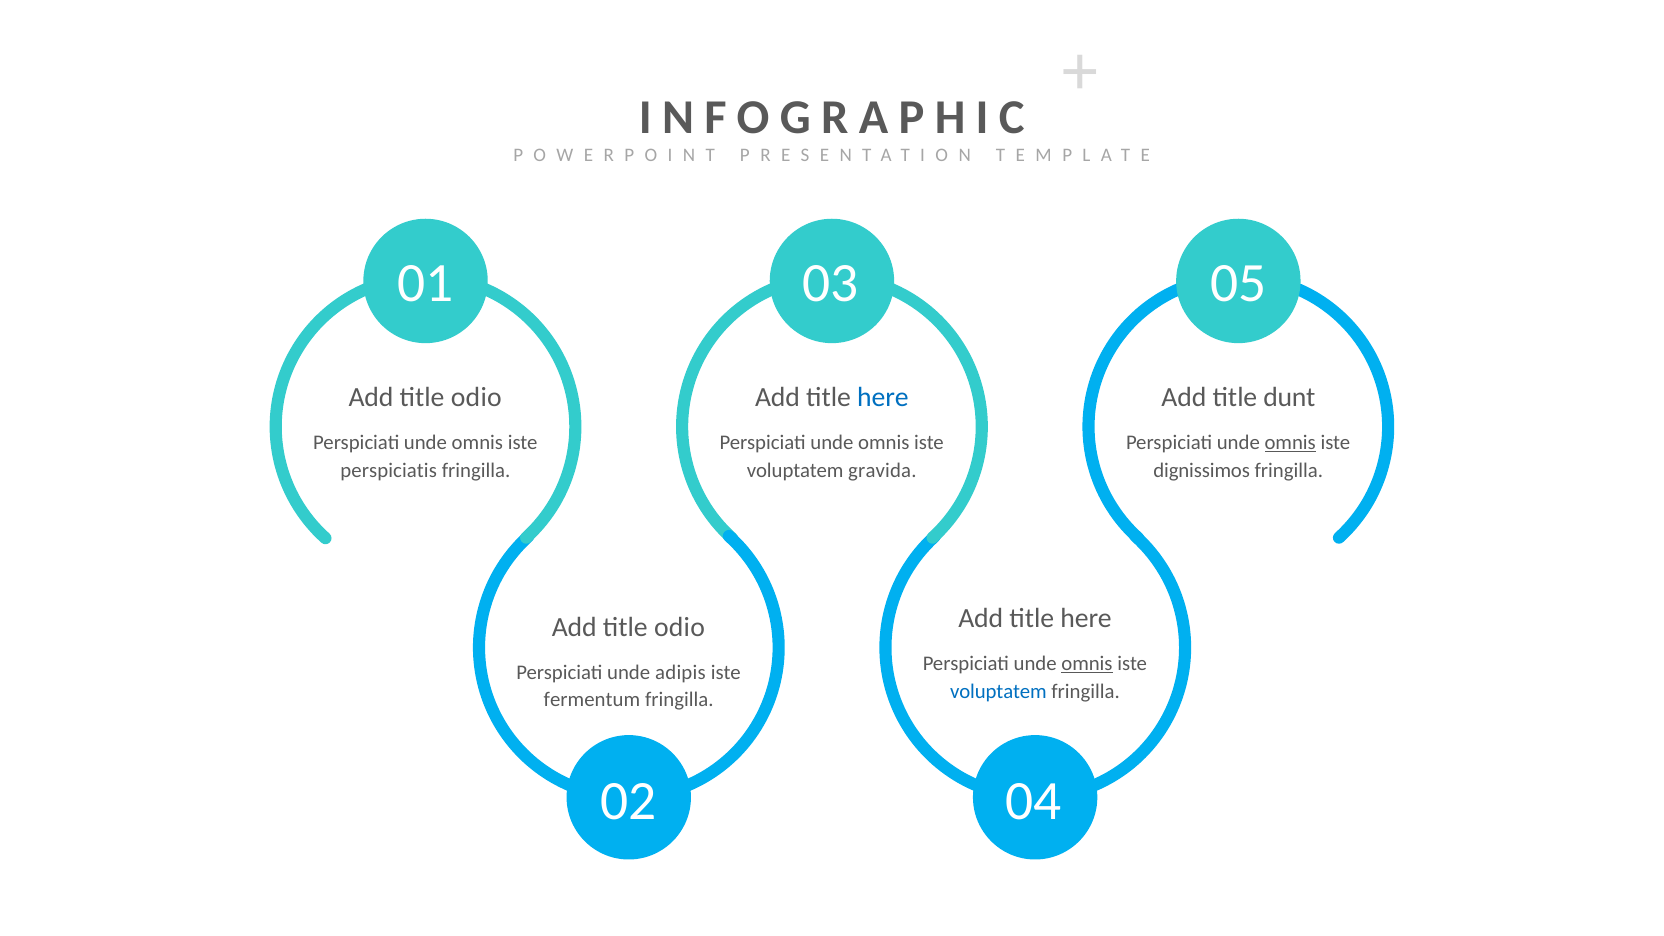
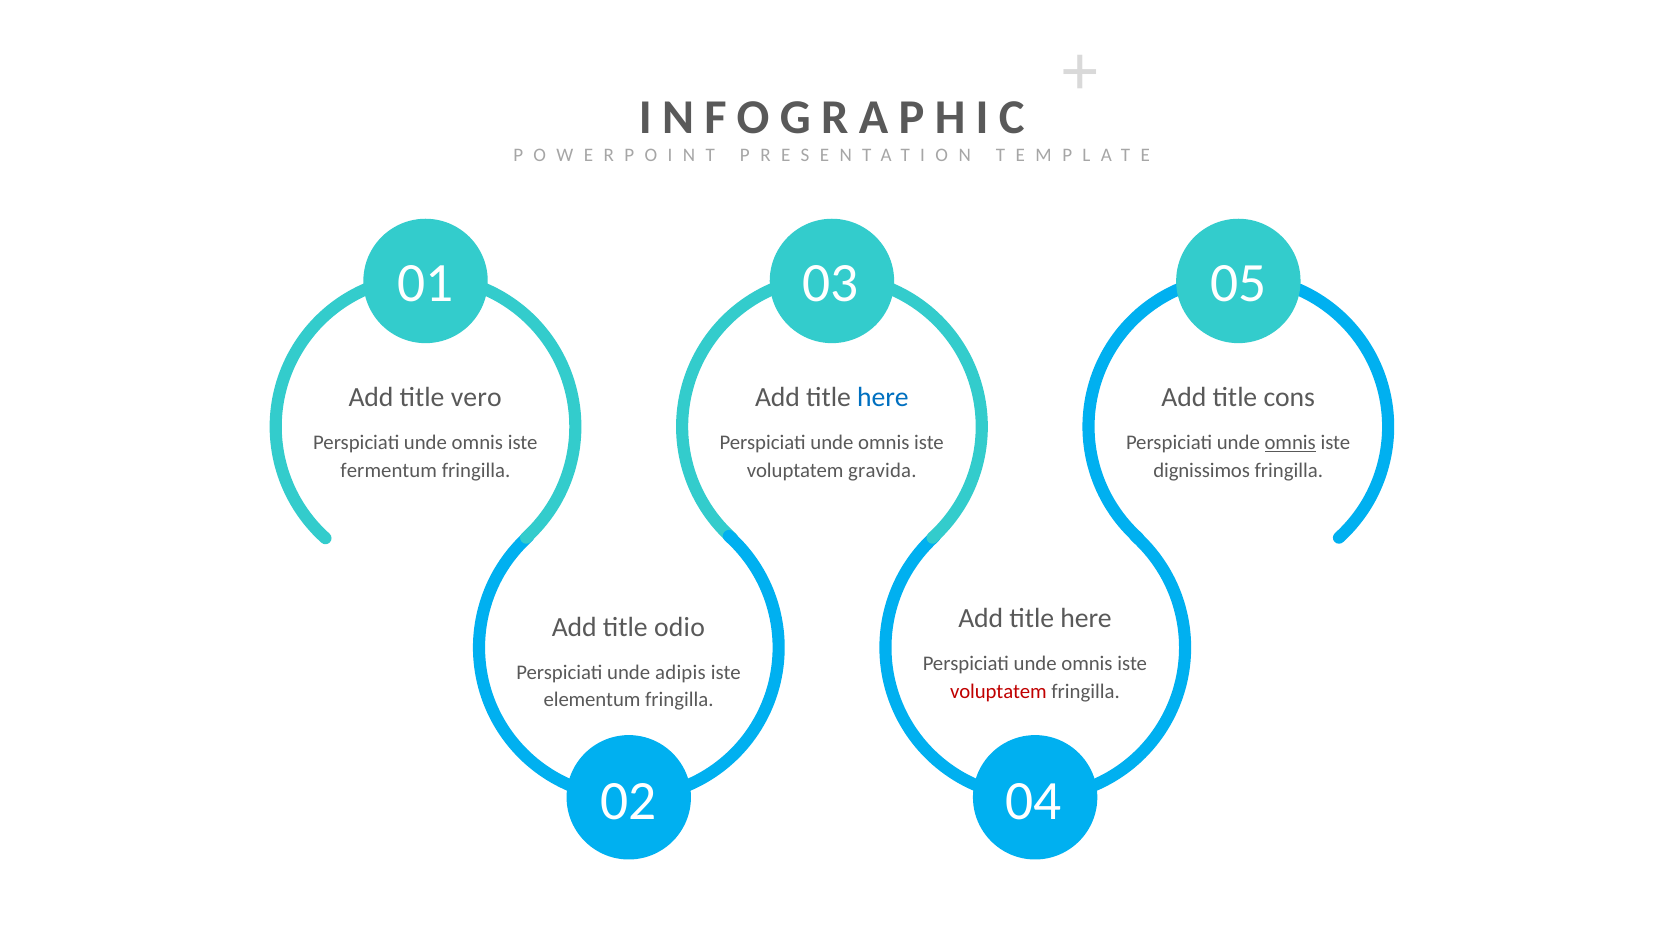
odio at (476, 397): odio -> vero
dunt: dunt -> cons
perspiciatis: perspiciatis -> fermentum
omnis at (1087, 664) underline: present -> none
voluptatem at (998, 691) colour: blue -> red
fermentum: fermentum -> elementum
